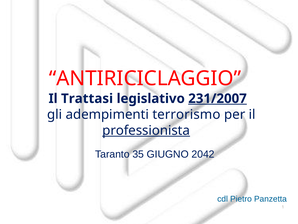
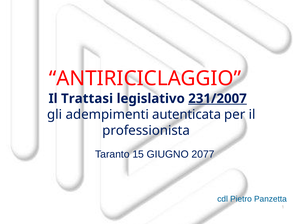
terrorismo: terrorismo -> autenticata
professionista underline: present -> none
35: 35 -> 15
2042: 2042 -> 2077
